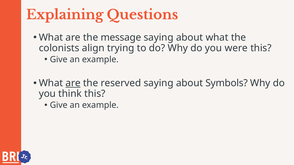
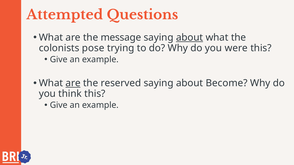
Explaining: Explaining -> Attempted
about at (190, 38) underline: none -> present
align: align -> pose
Symbols: Symbols -> Become
